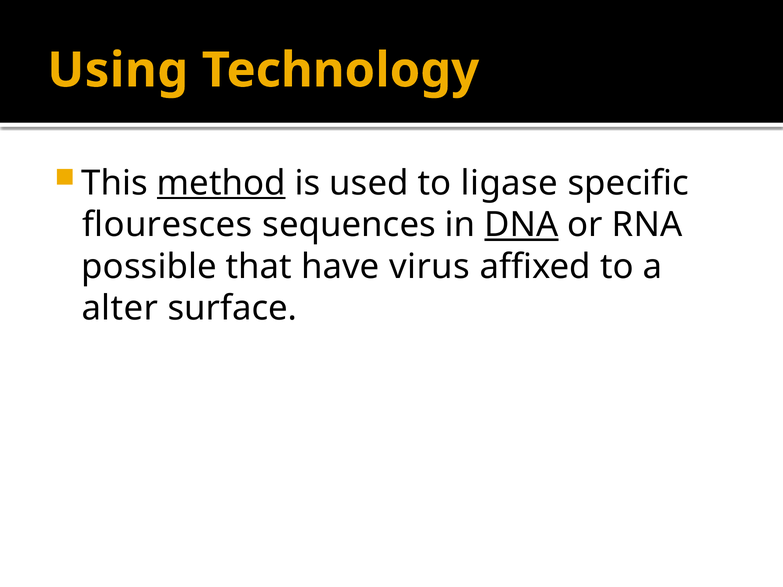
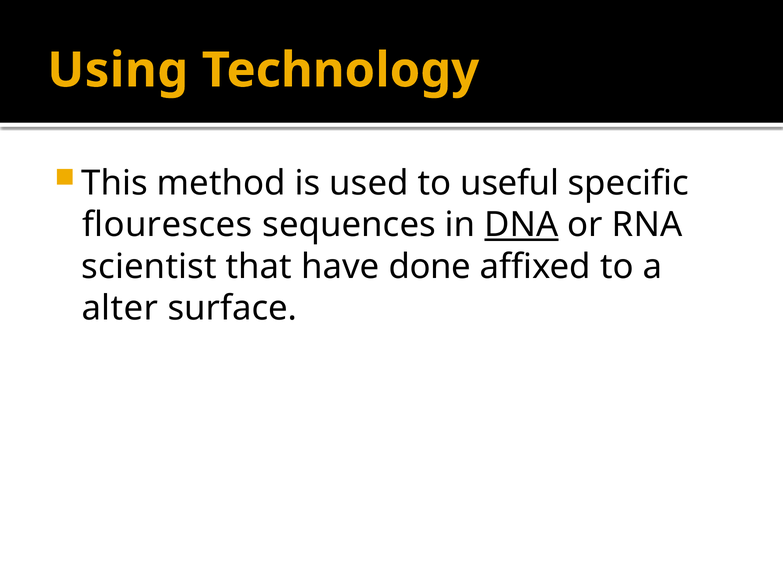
method underline: present -> none
ligase: ligase -> useful
possible: possible -> scientist
virus: virus -> done
